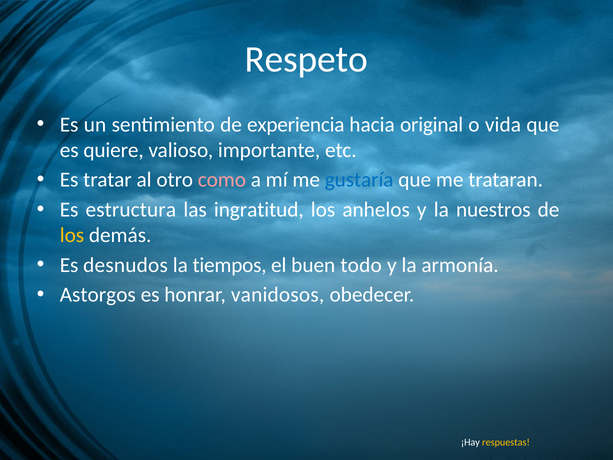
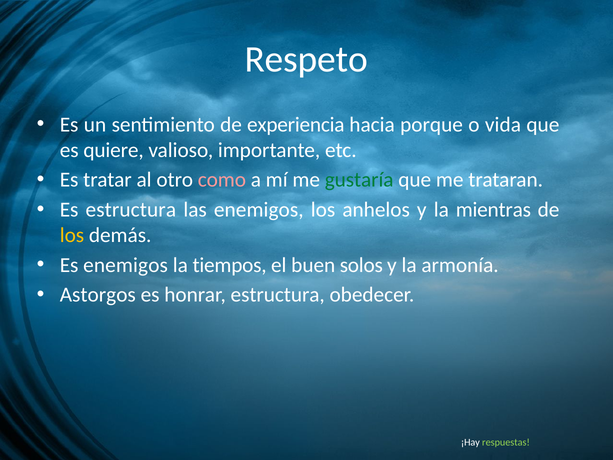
original: original -> porque
gustaría colour: blue -> green
las ingratitud: ingratitud -> enemigos
nuestros: nuestros -> mientras
Es desnudos: desnudos -> enemigos
todo: todo -> solos
honrar vanidosos: vanidosos -> estructura
respuestas colour: yellow -> light green
